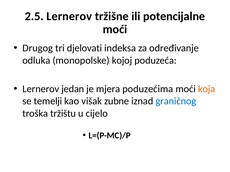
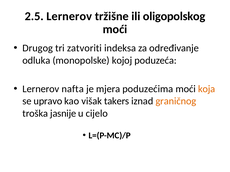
potencijalne: potencijalne -> oligopolskog
djelovati: djelovati -> zatvoriti
jedan: jedan -> nafta
temelji: temelji -> upravo
zubne: zubne -> takers
graničnog colour: blue -> orange
tržištu: tržištu -> jasnije
